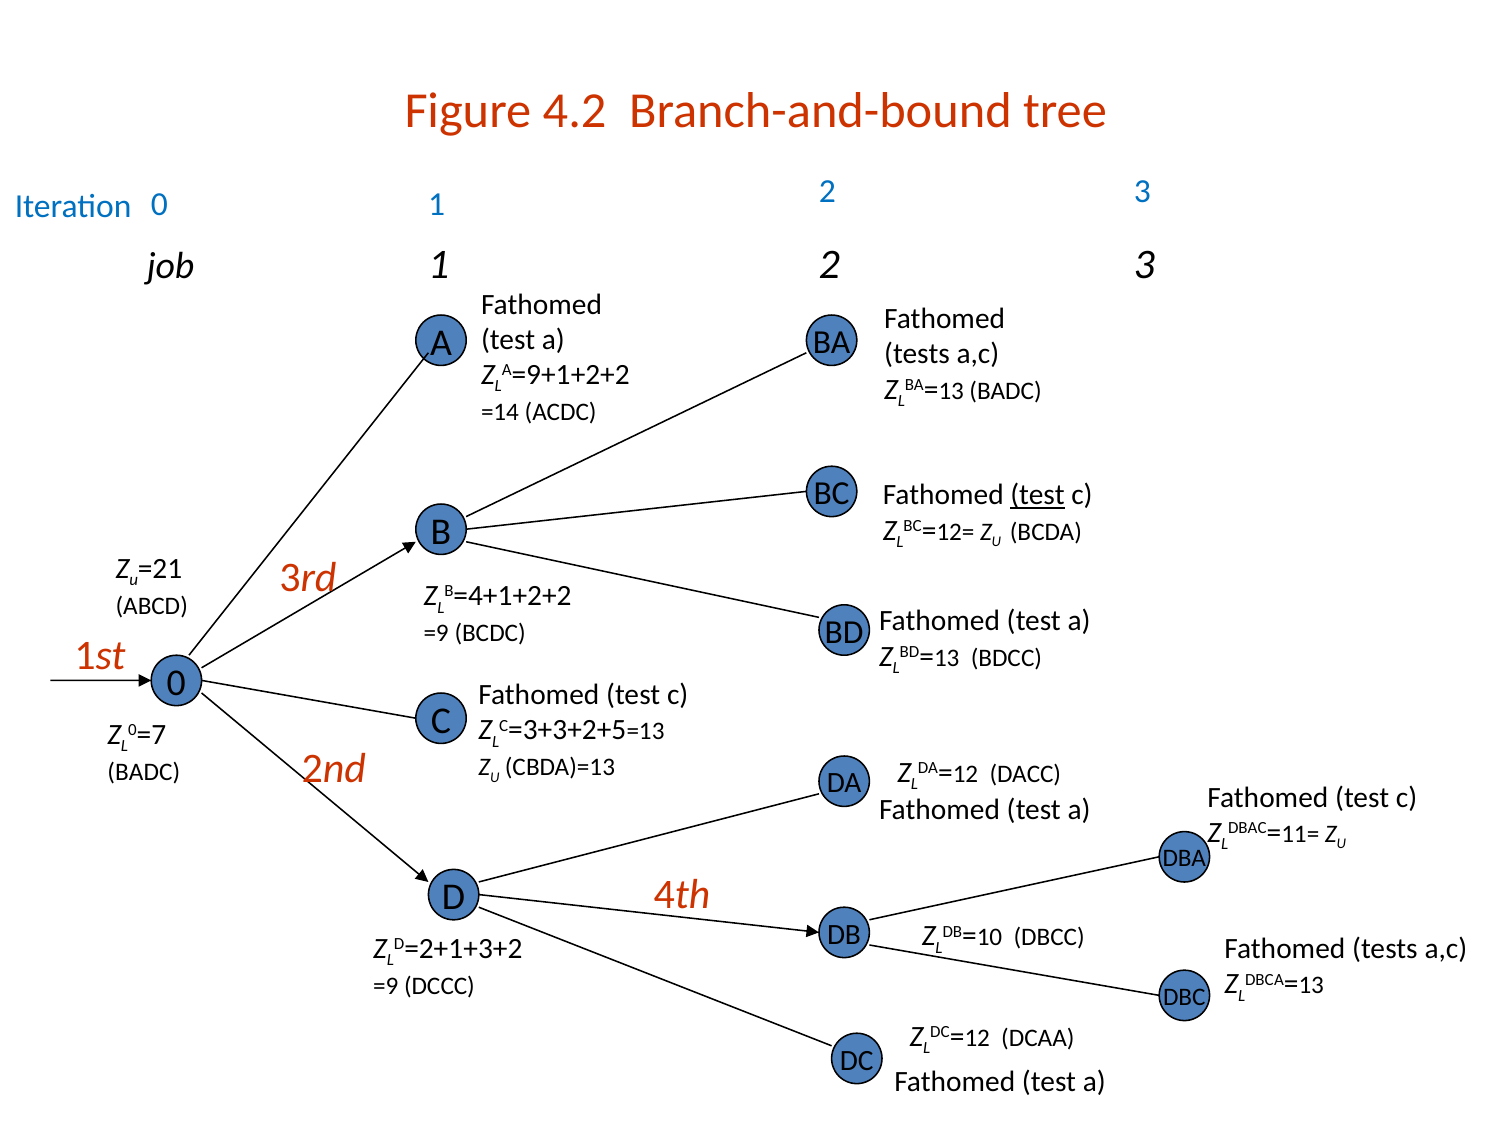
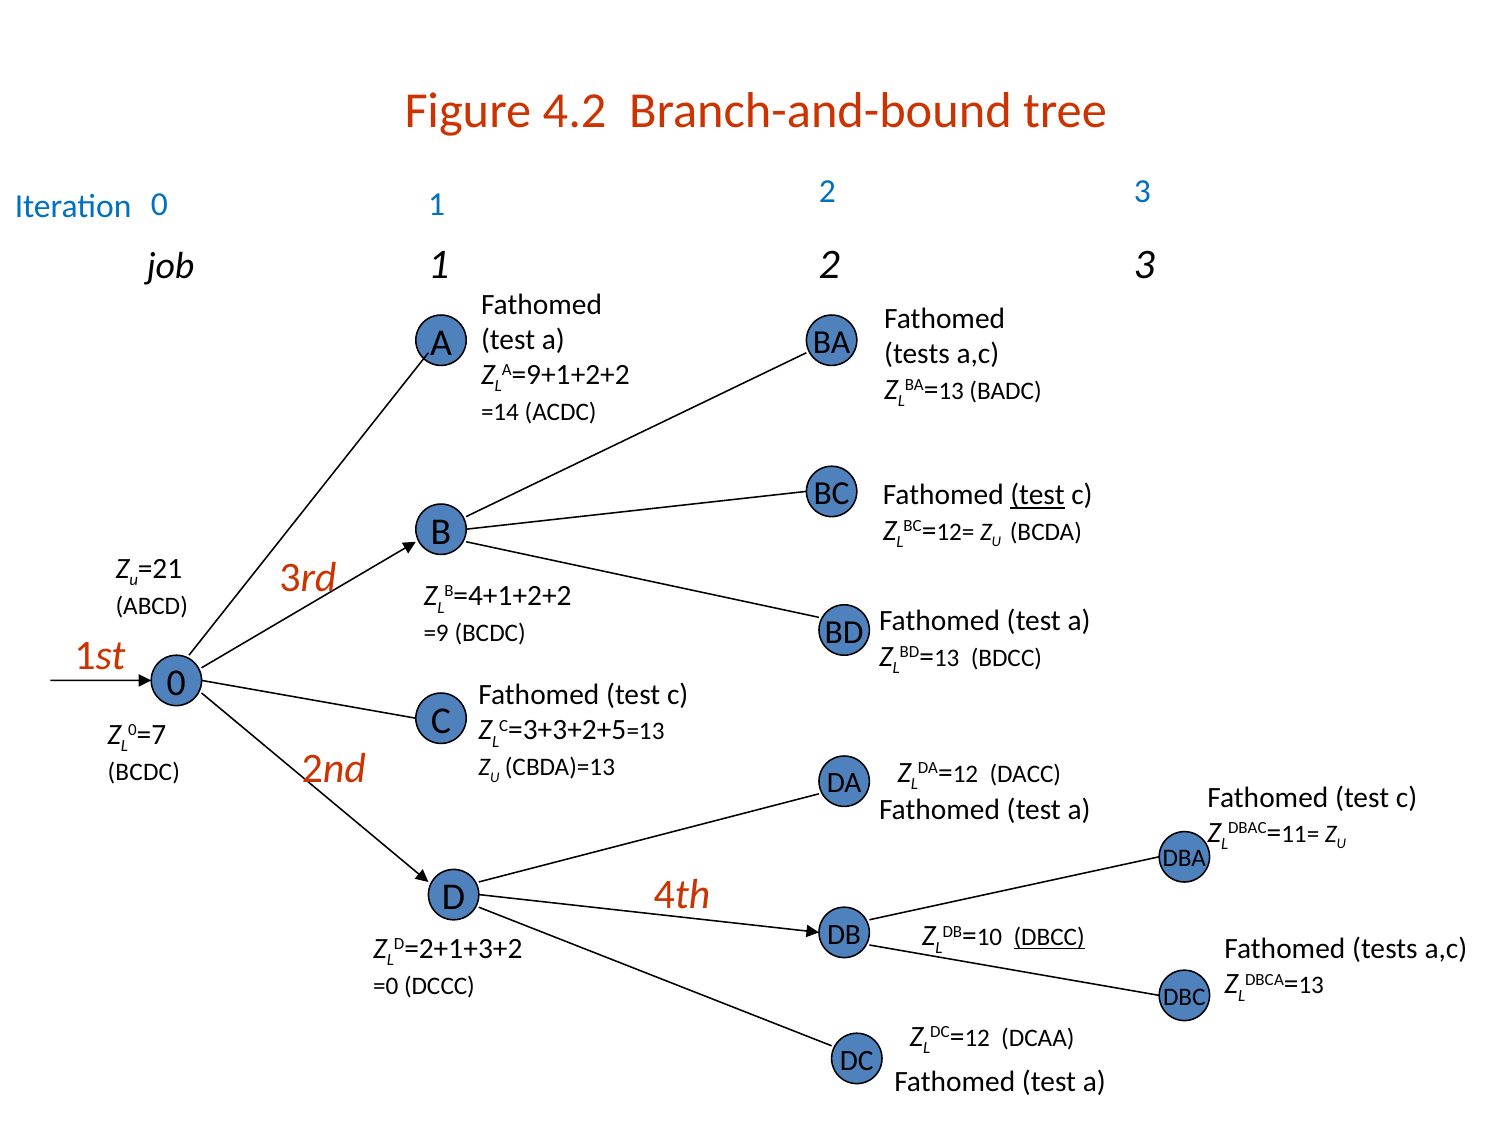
BADC at (144, 772): BADC -> BCDC
DBCC underline: none -> present
=9 at (386, 986): =9 -> =0
